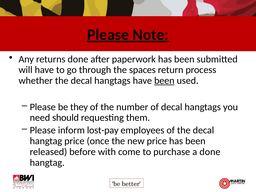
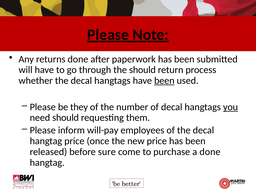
the spaces: spaces -> should
you underline: none -> present
lost-pay: lost-pay -> will-pay
with: with -> sure
